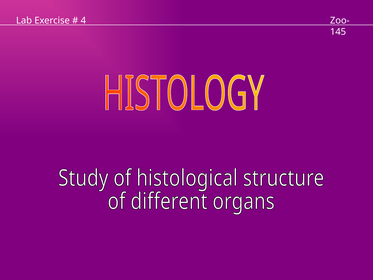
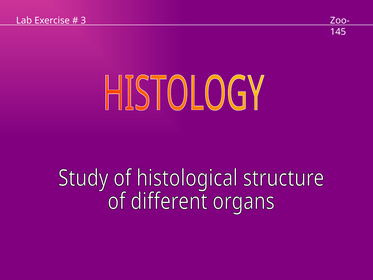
4: 4 -> 3
